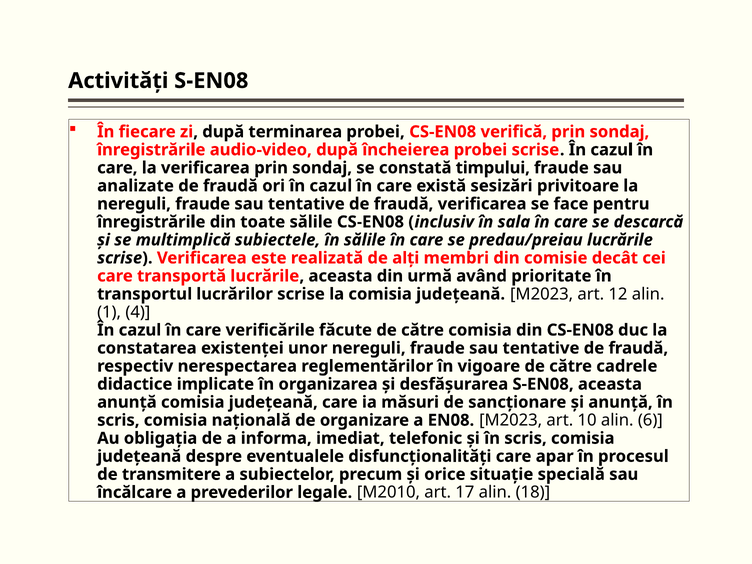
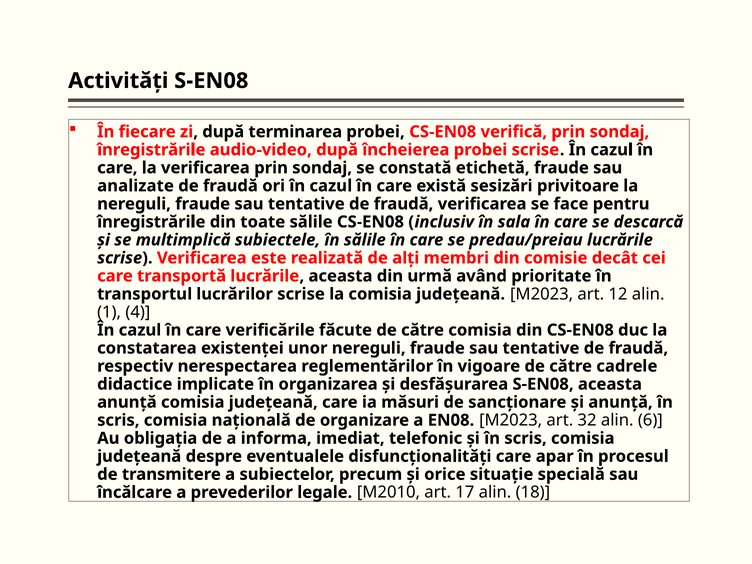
timpului: timpului -> etichetă
10: 10 -> 32
